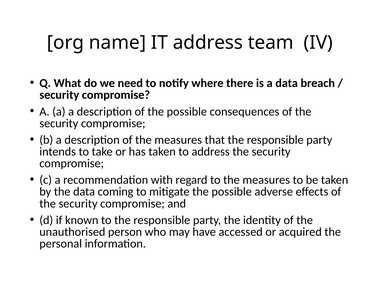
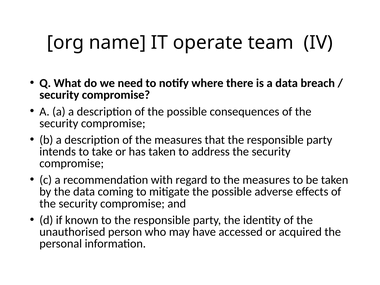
IT address: address -> operate
